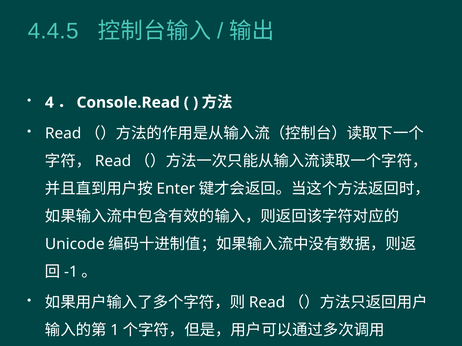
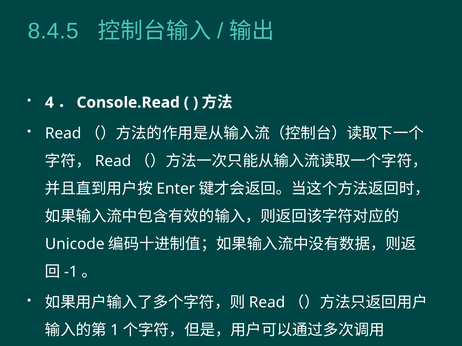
4.4.5: 4.4.5 -> 8.4.5
